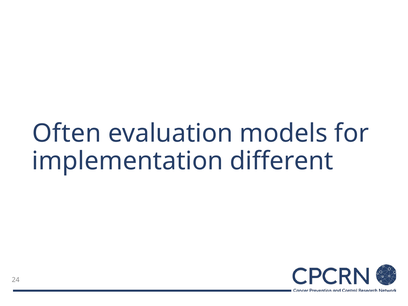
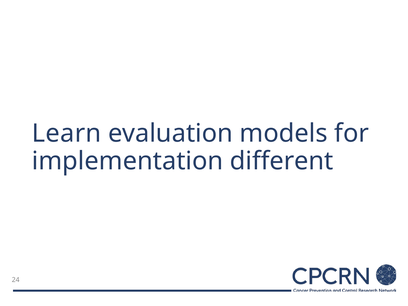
Often: Often -> Learn
